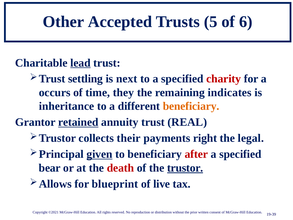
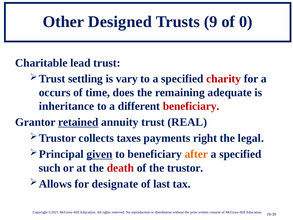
Accepted: Accepted -> Designed
5: 5 -> 9
6: 6 -> 0
lead underline: present -> none
next: next -> vary
they: they -> does
indicates: indicates -> adequate
beneficiary at (191, 106) colour: orange -> red
their: their -> taxes
after colour: red -> orange
bear: bear -> such
trustor underline: present -> none
blueprint: blueprint -> designate
live: live -> last
